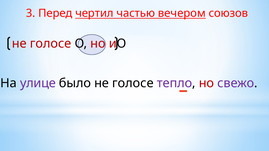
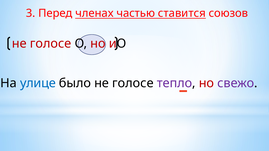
чертил: чертил -> членах
вечером: вечером -> ставится
улице colour: purple -> blue
